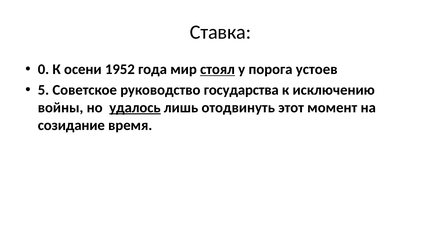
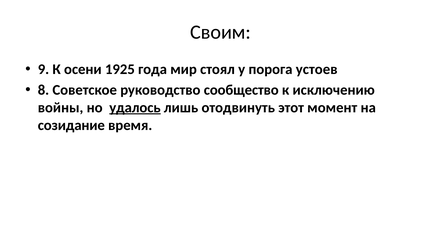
Ставка: Ставка -> Своим
0: 0 -> 9
1952: 1952 -> 1925
стоял underline: present -> none
5: 5 -> 8
государства: государства -> сообщество
